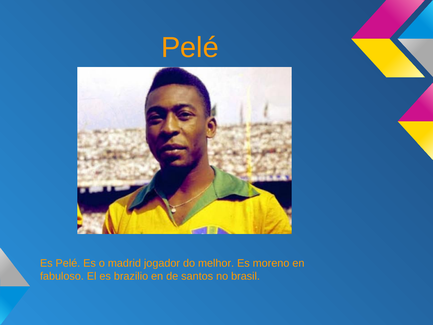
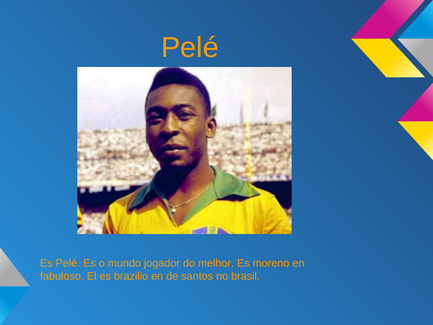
madrid: madrid -> mundo
